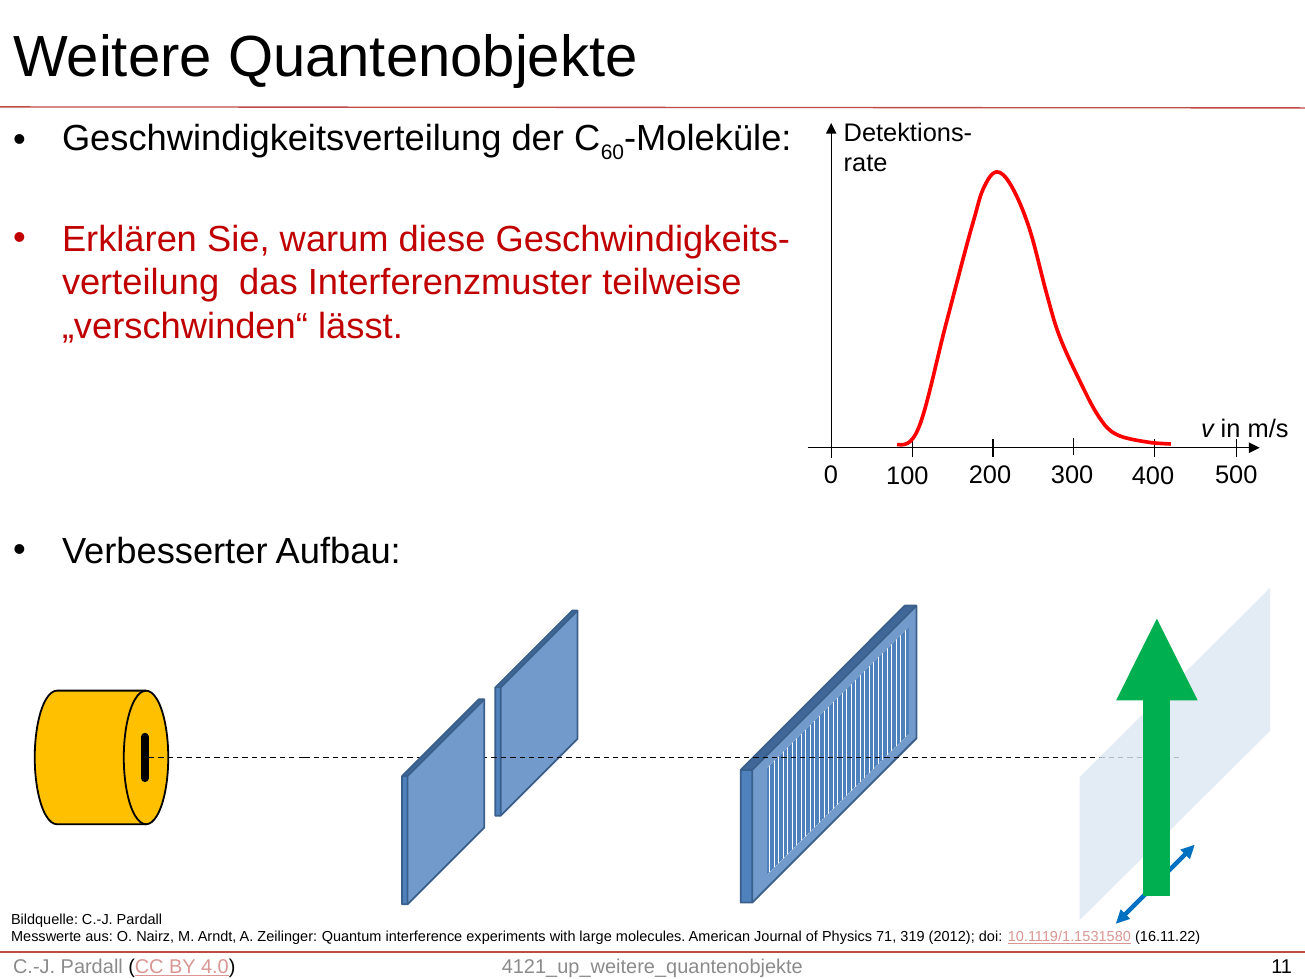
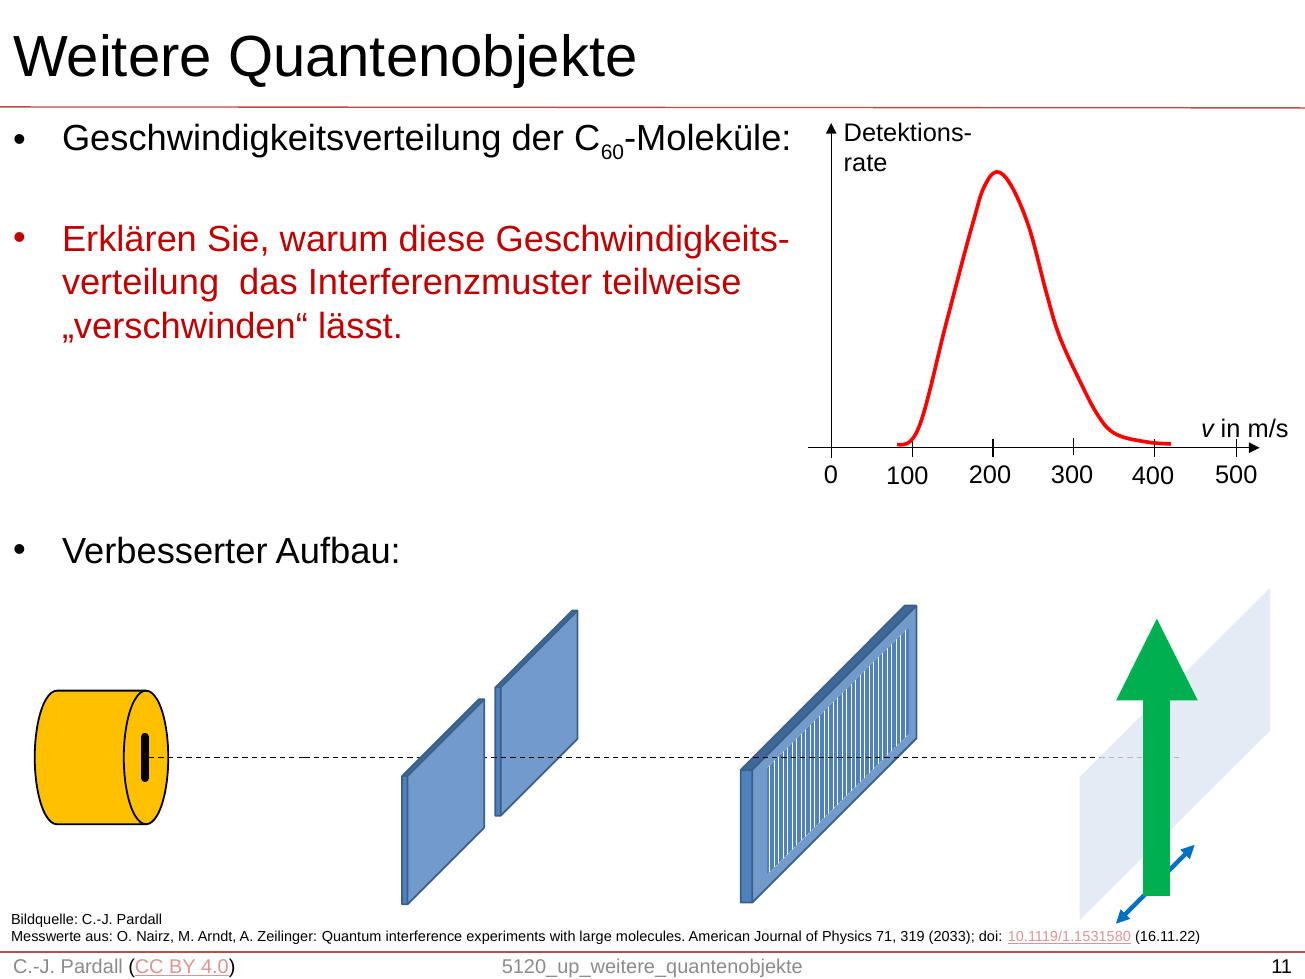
2012: 2012 -> 2033
4121_up_weitere_quantenobjekte: 4121_up_weitere_quantenobjekte -> 5120_up_weitere_quantenobjekte
